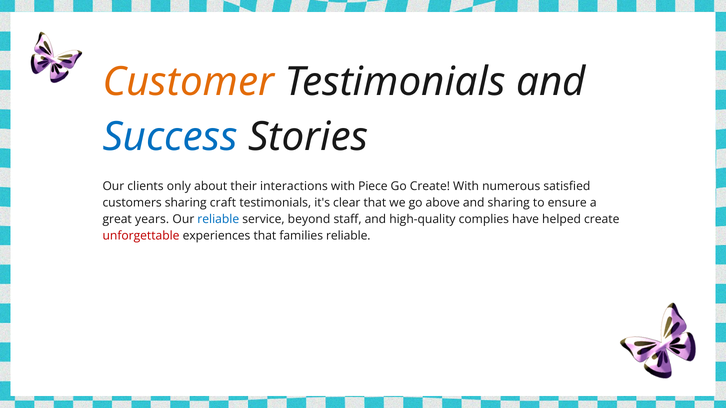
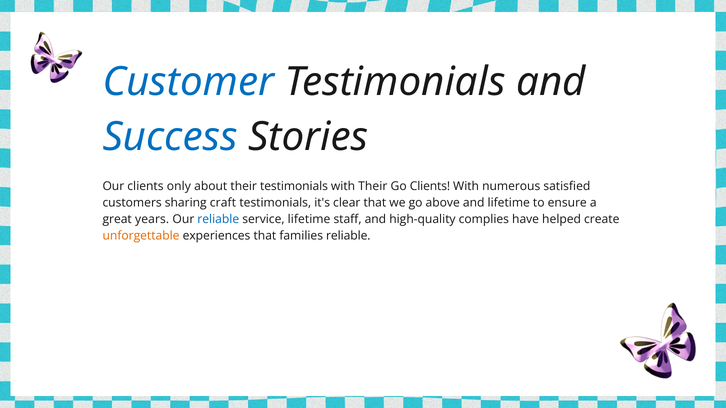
Customer colour: orange -> blue
their interactions: interactions -> testimonials
with Piece: Piece -> Their
Go Create: Create -> Clients
and sharing: sharing -> lifetime
service beyond: beyond -> lifetime
unforgettable colour: red -> orange
